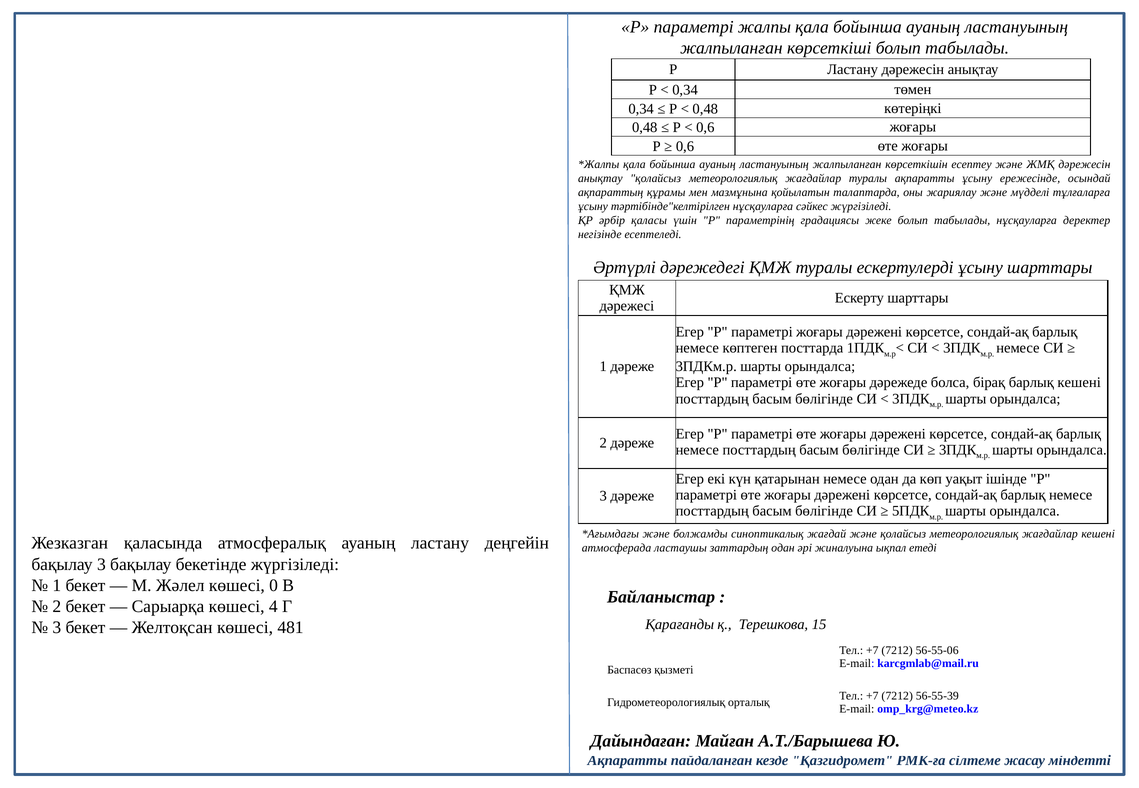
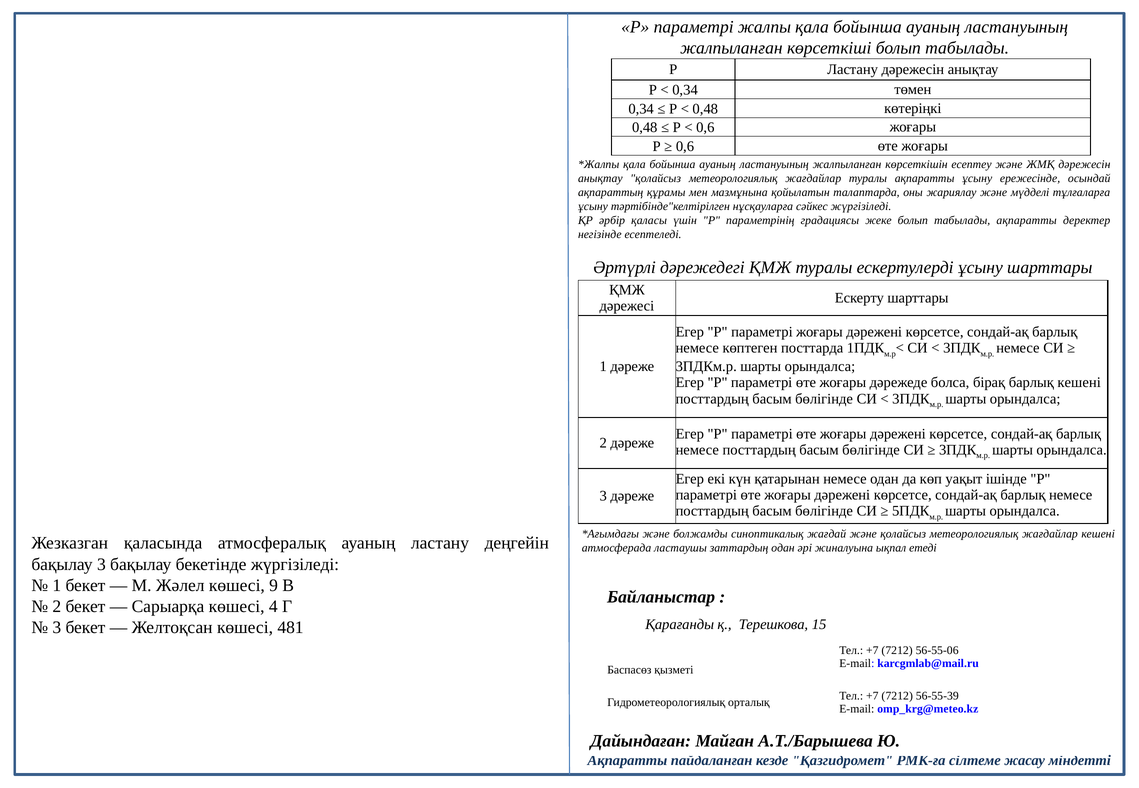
табылады нұсқауларға: нұсқауларға -> ақпаратты
0: 0 -> 9
